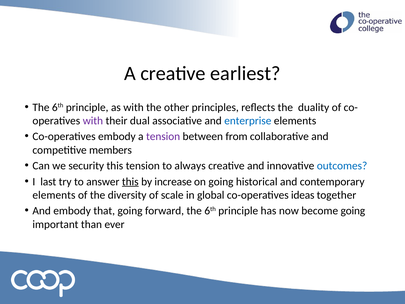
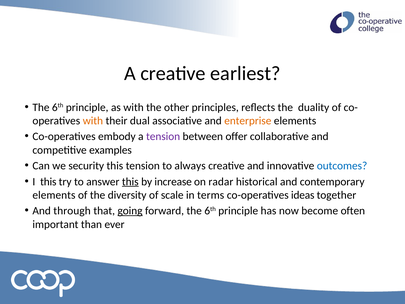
with at (93, 121) colour: purple -> orange
enterprise colour: blue -> orange
from: from -> offer
members: members -> examples
I last: last -> this
on going: going -> radar
global: global -> terms
And embody: embody -> through
going at (130, 211) underline: none -> present
become going: going -> often
